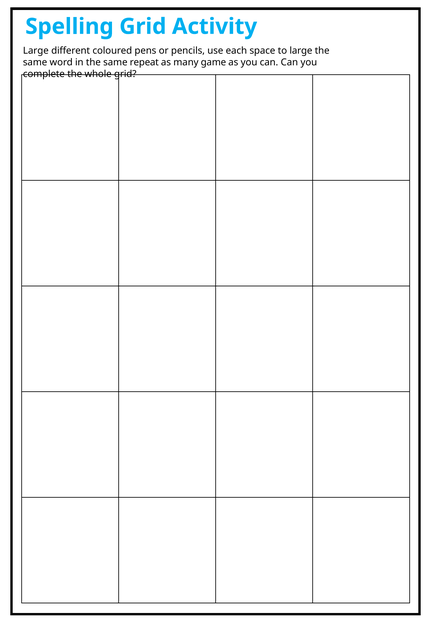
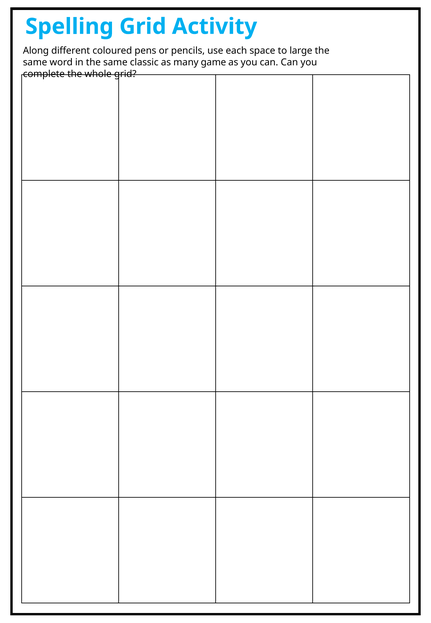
Large at (36, 51): Large -> Along
repeat: repeat -> classic
